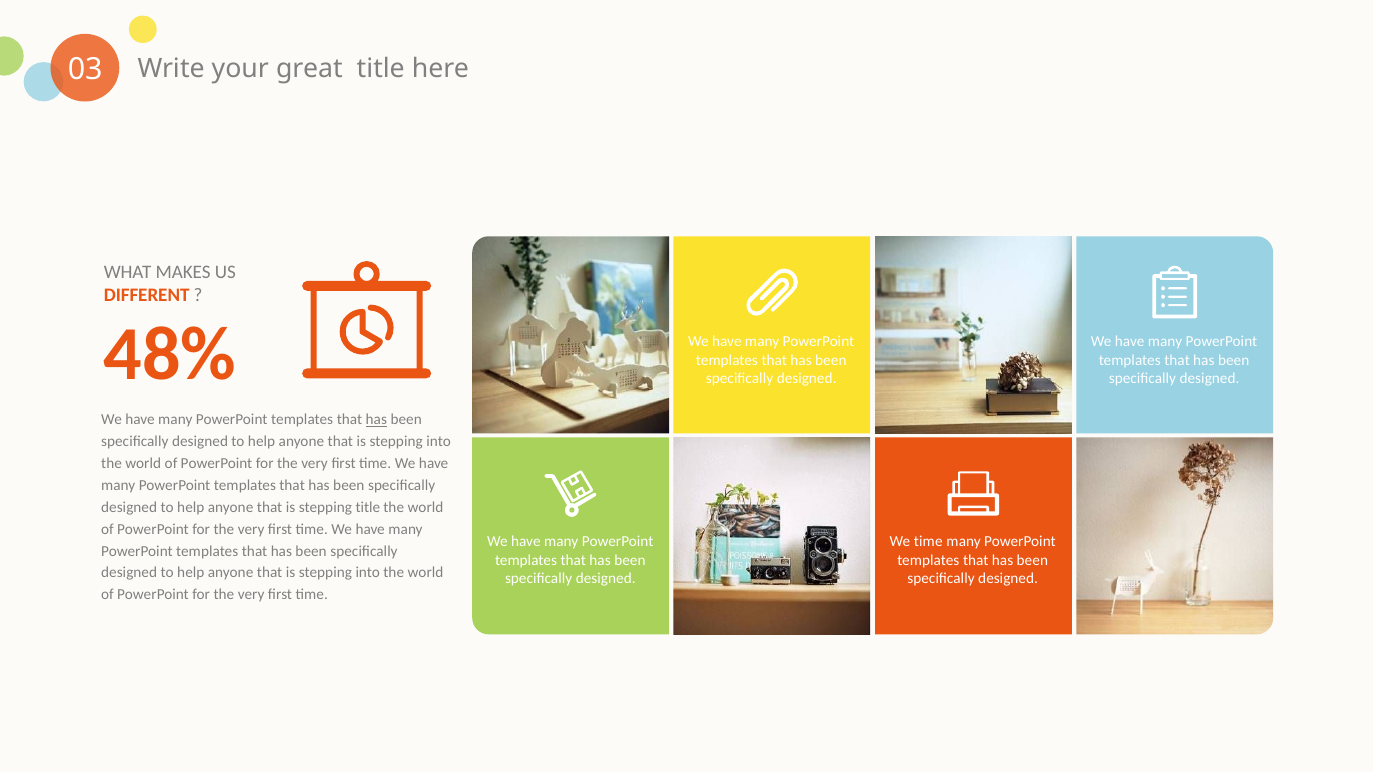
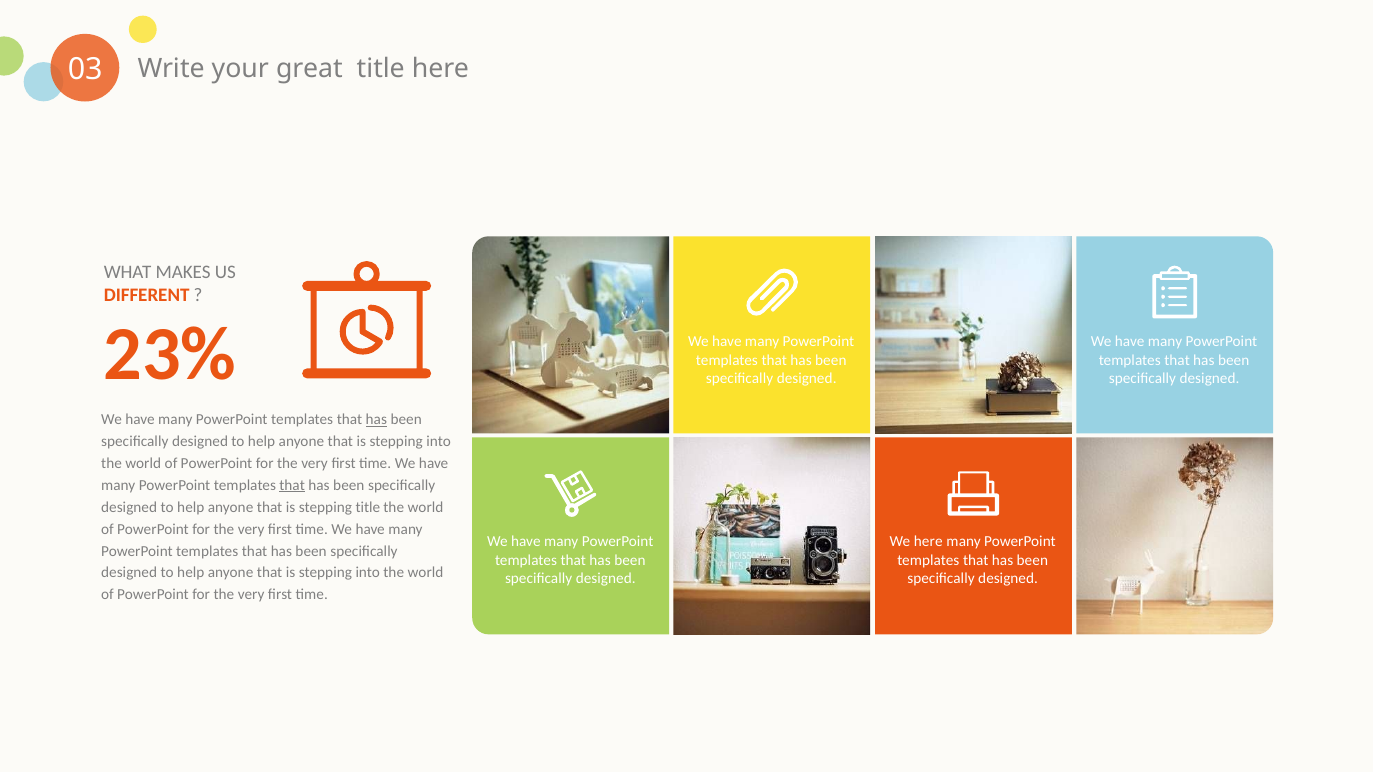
48%: 48% -> 23%
that at (292, 485) underline: none -> present
We time: time -> here
